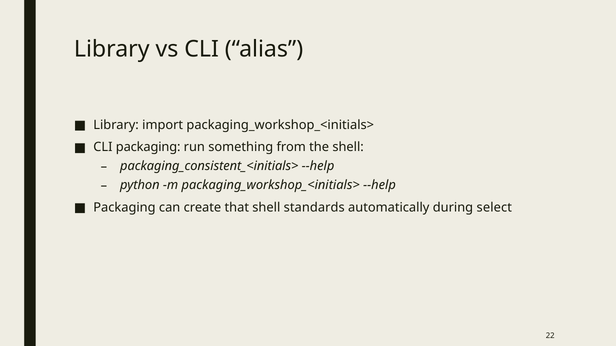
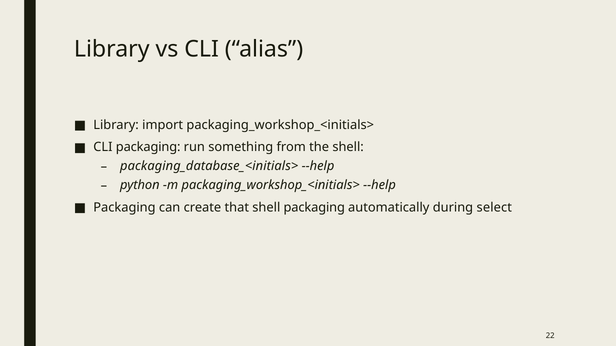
packaging_consistent_<initials>: packaging_consistent_<initials> -> packaging_database_<initials>
shell standards: standards -> packaging
